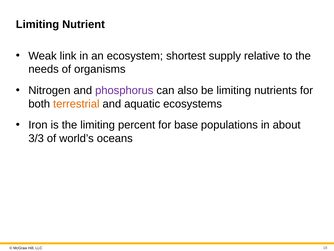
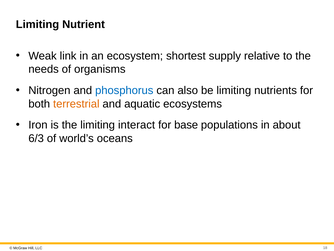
phosphorus colour: purple -> blue
percent: percent -> interact
3/3: 3/3 -> 6/3
